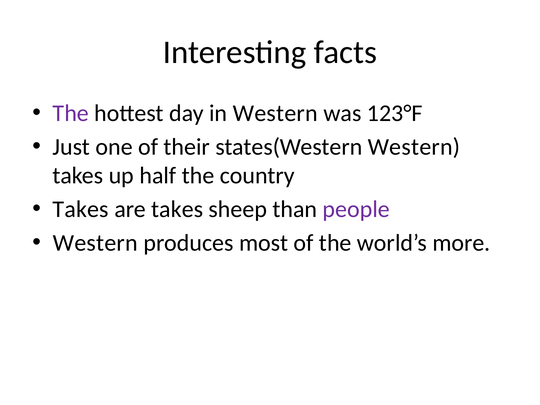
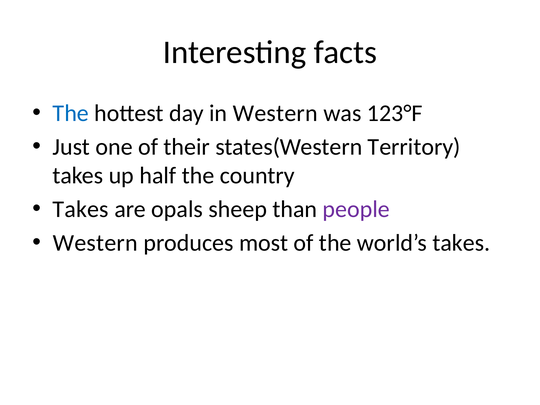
The at (71, 113) colour: purple -> blue
states(Western Western: Western -> Territory
are takes: takes -> opals
world’s more: more -> takes
